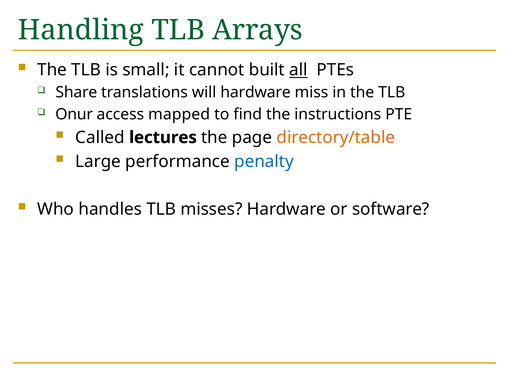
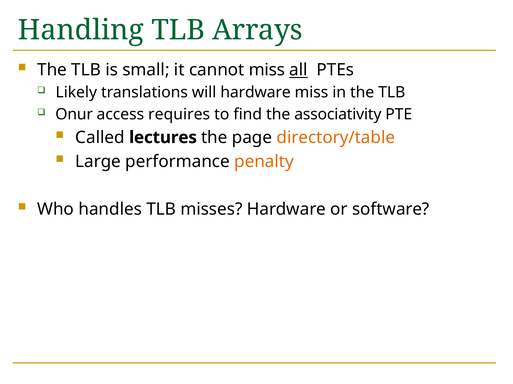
cannot built: built -> miss
Share: Share -> Likely
mapped: mapped -> requires
instructions: instructions -> associativity
penalty colour: blue -> orange
